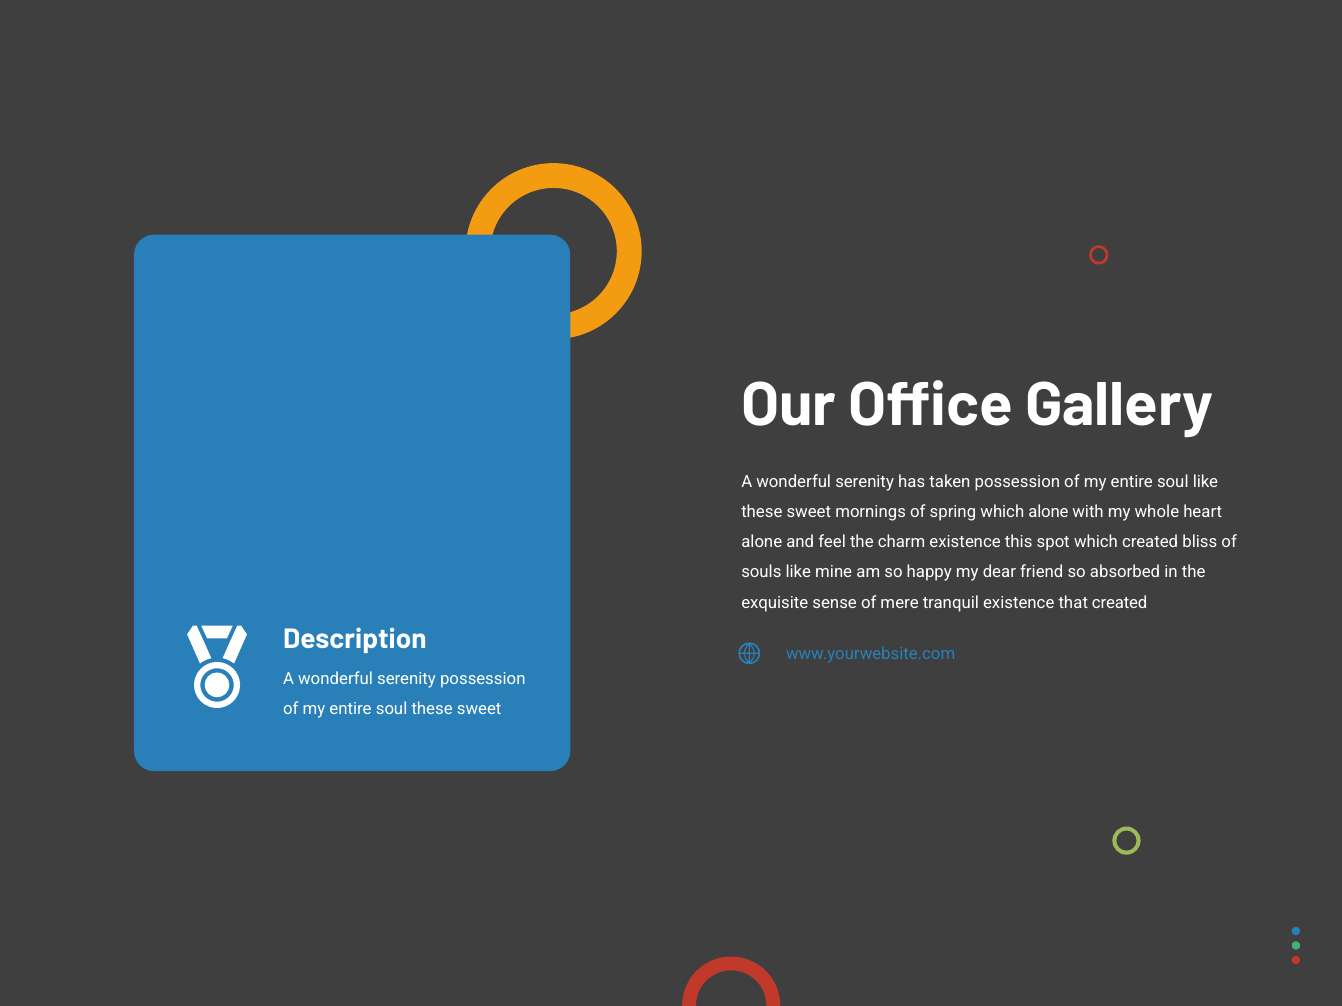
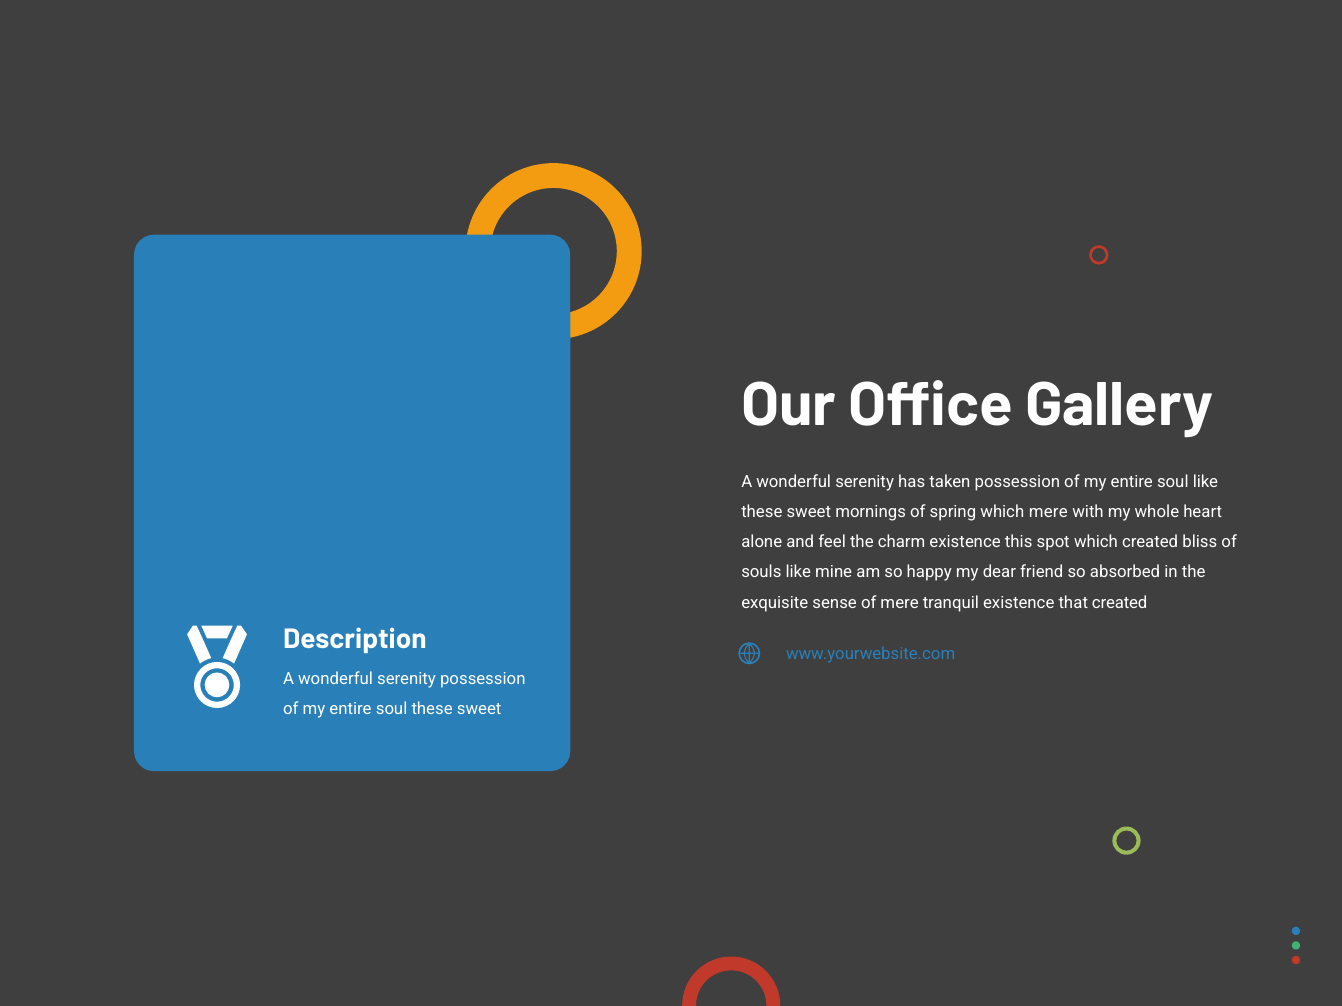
which alone: alone -> mere
